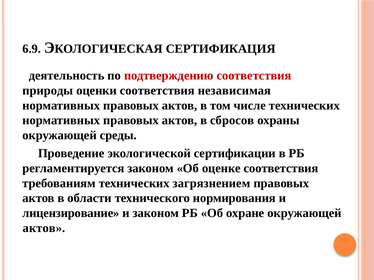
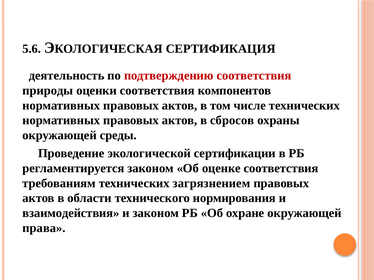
6.9: 6.9 -> 5.6
независимая: независимая -> компонентов
лицензирование: лицензирование -> взаимодействия
актов at (44, 228): актов -> права
